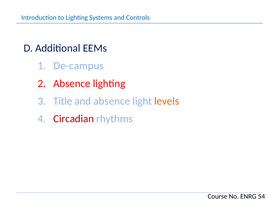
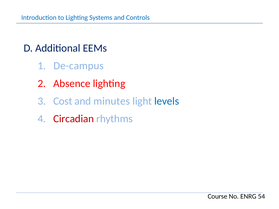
Title: Title -> Cost
and absence: absence -> minutes
levels colour: orange -> blue
